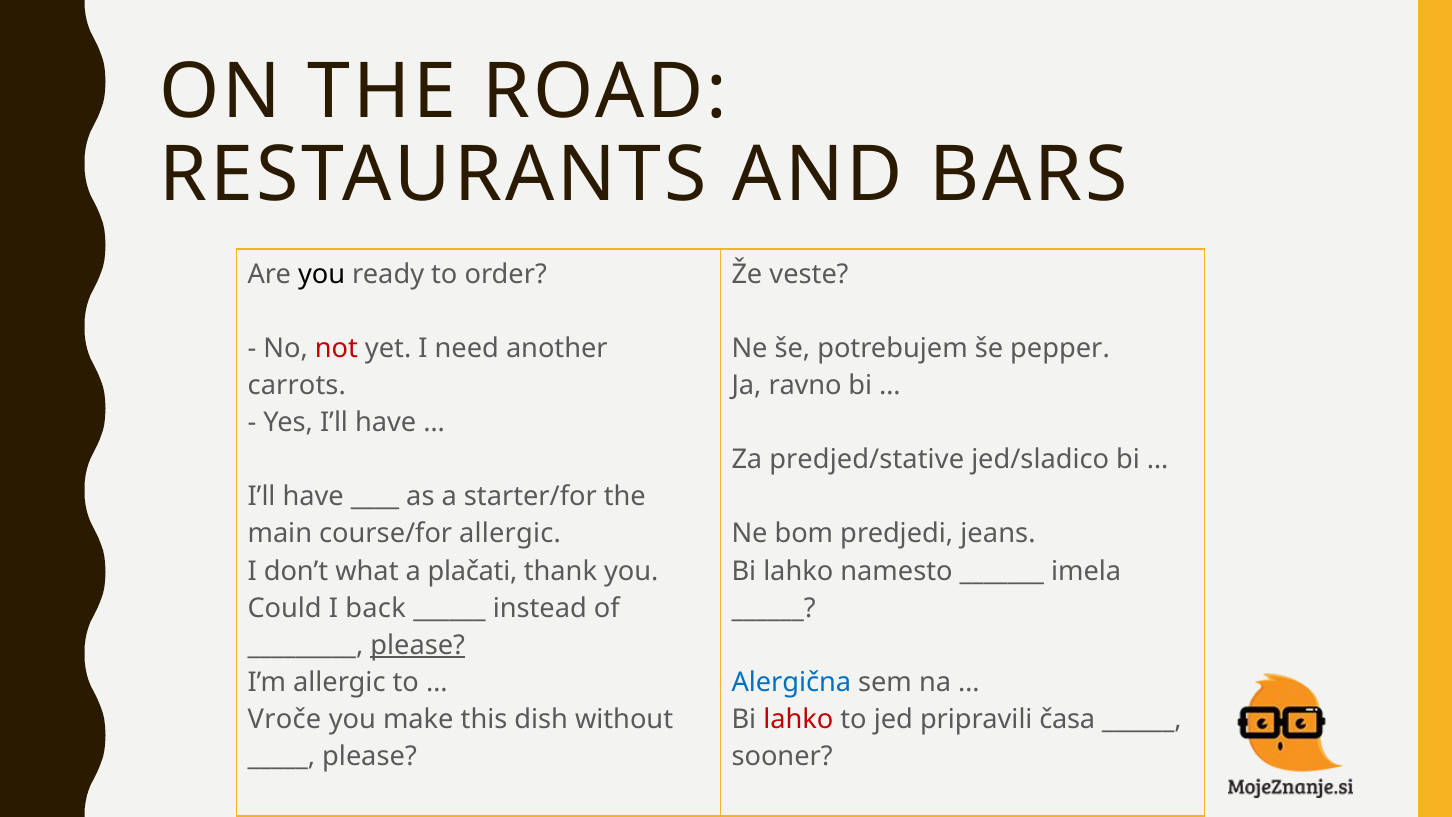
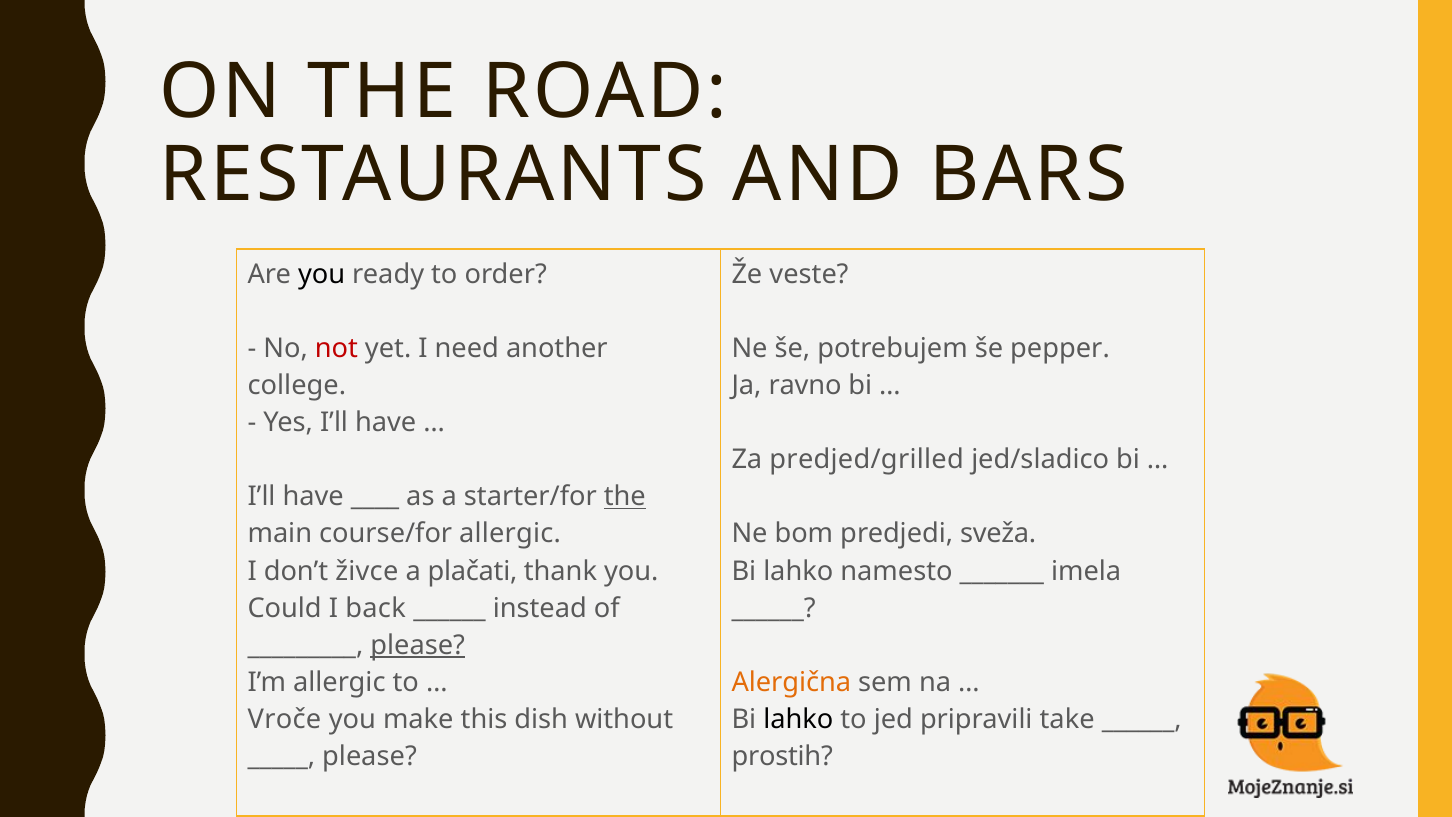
carrots: carrots -> college
predjed/stative: predjed/stative -> predjed/grilled
the at (625, 497) underline: none -> present
jeans: jeans -> sveža
what: what -> živce
Alergična colour: blue -> orange
lahko at (798, 719) colour: red -> black
časa: časa -> take
sooner: sooner -> prostih
